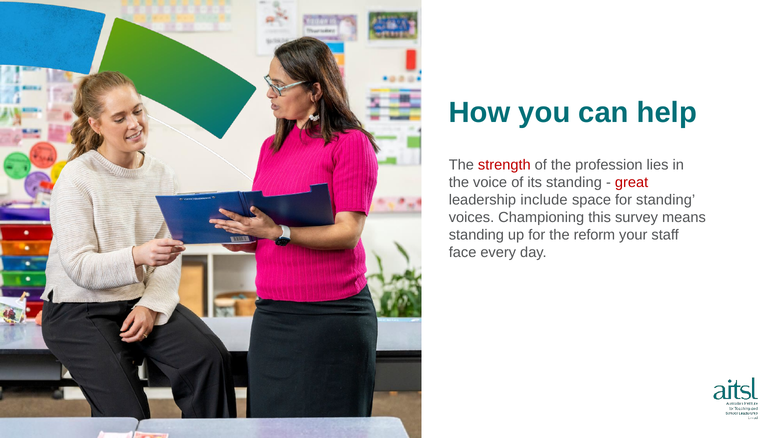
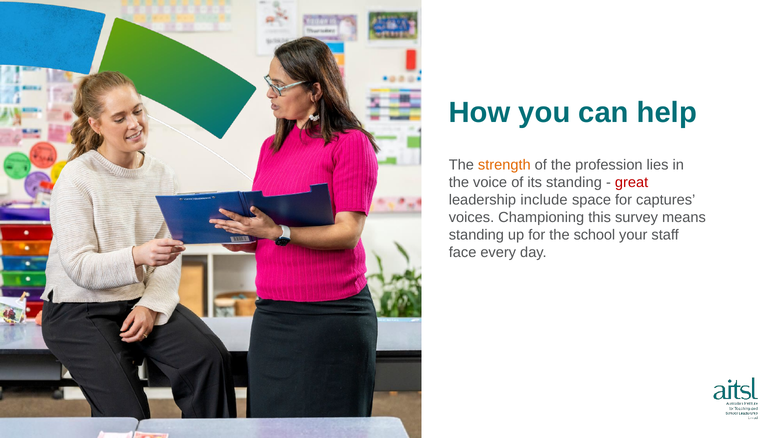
strength colour: red -> orange
for standing: standing -> captures
reform: reform -> school
